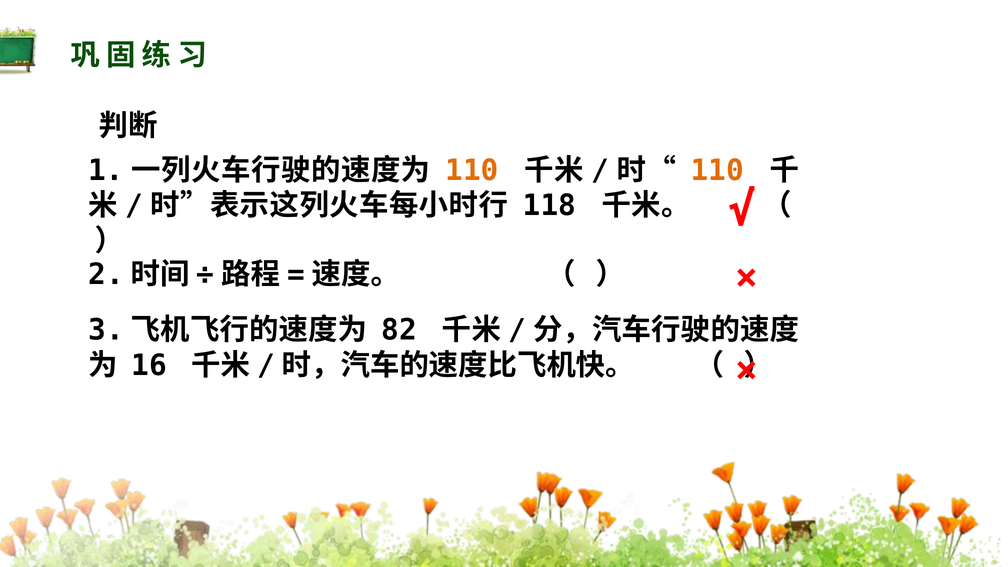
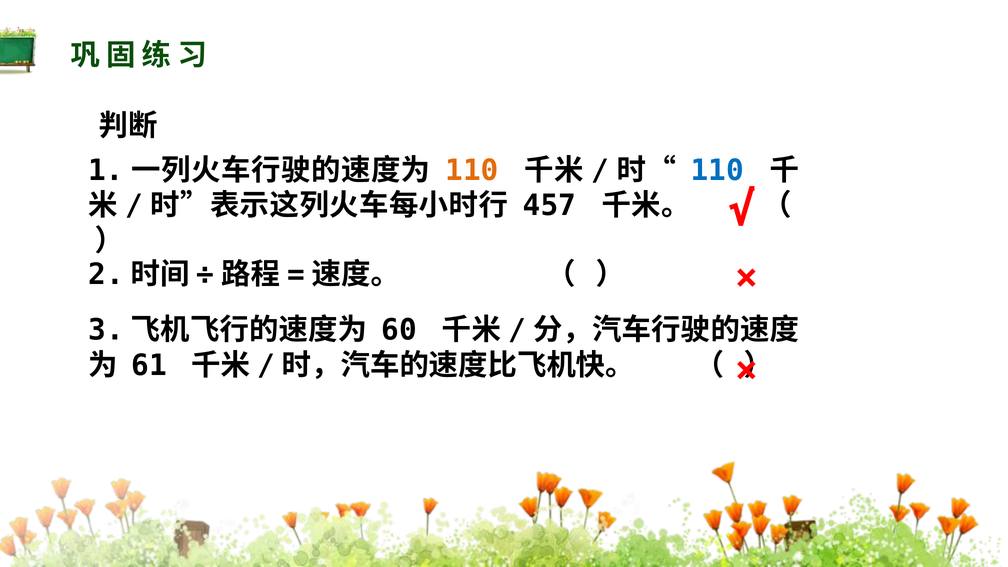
110 at (717, 170) colour: orange -> blue
118: 118 -> 457
82: 82 -> 60
16: 16 -> 61
